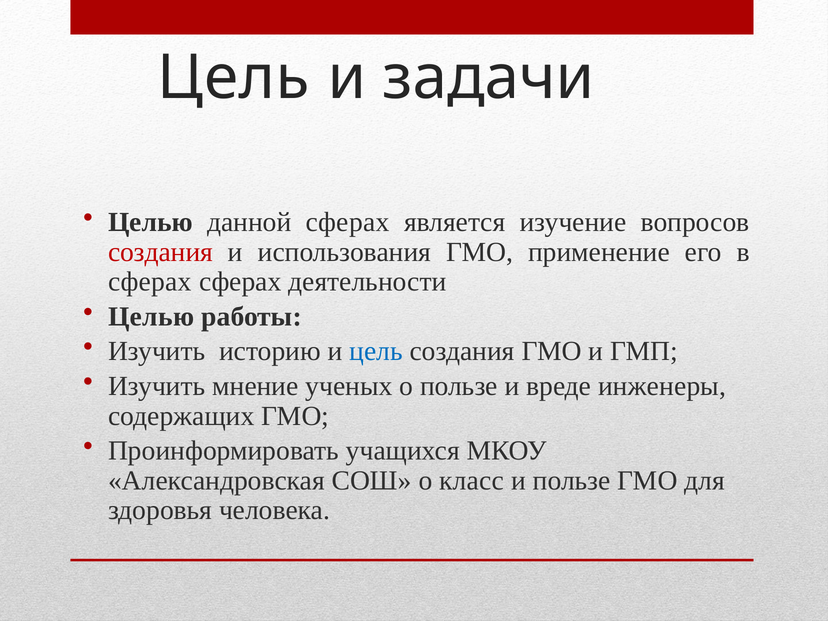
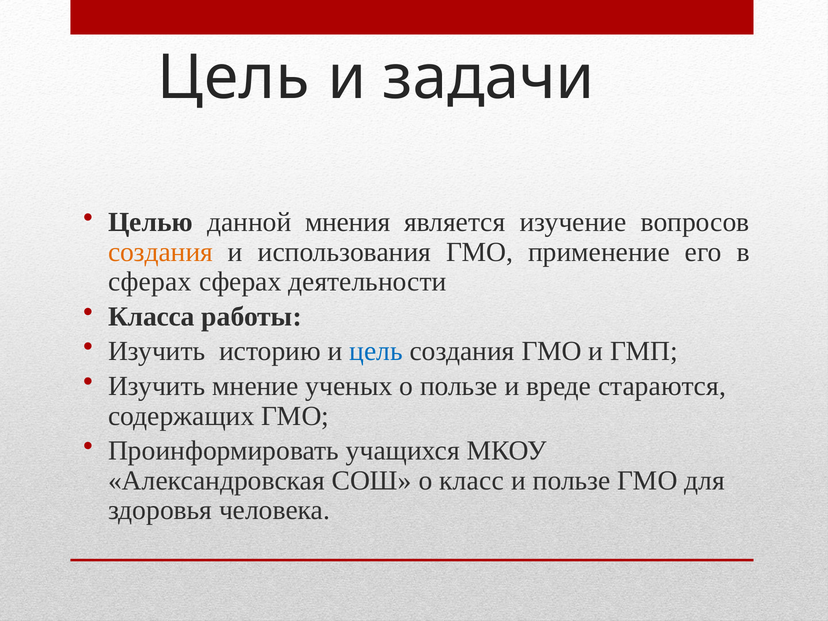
данной сферах: сферах -> мнения
создания at (161, 252) colour: red -> orange
Целью at (151, 317): Целью -> Класса
инженеры: инженеры -> стараются
